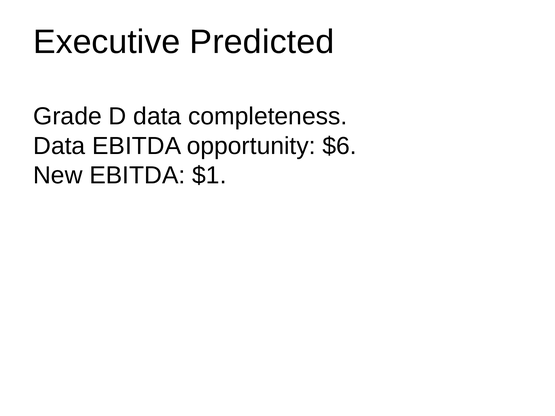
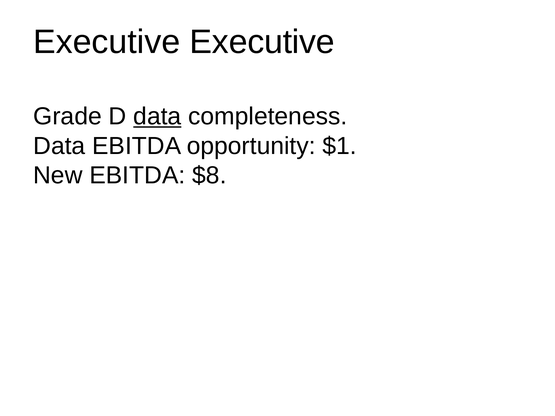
Executive Predicted: Predicted -> Executive
data at (157, 116) underline: none -> present
$6: $6 -> $1
$1: $1 -> $8
